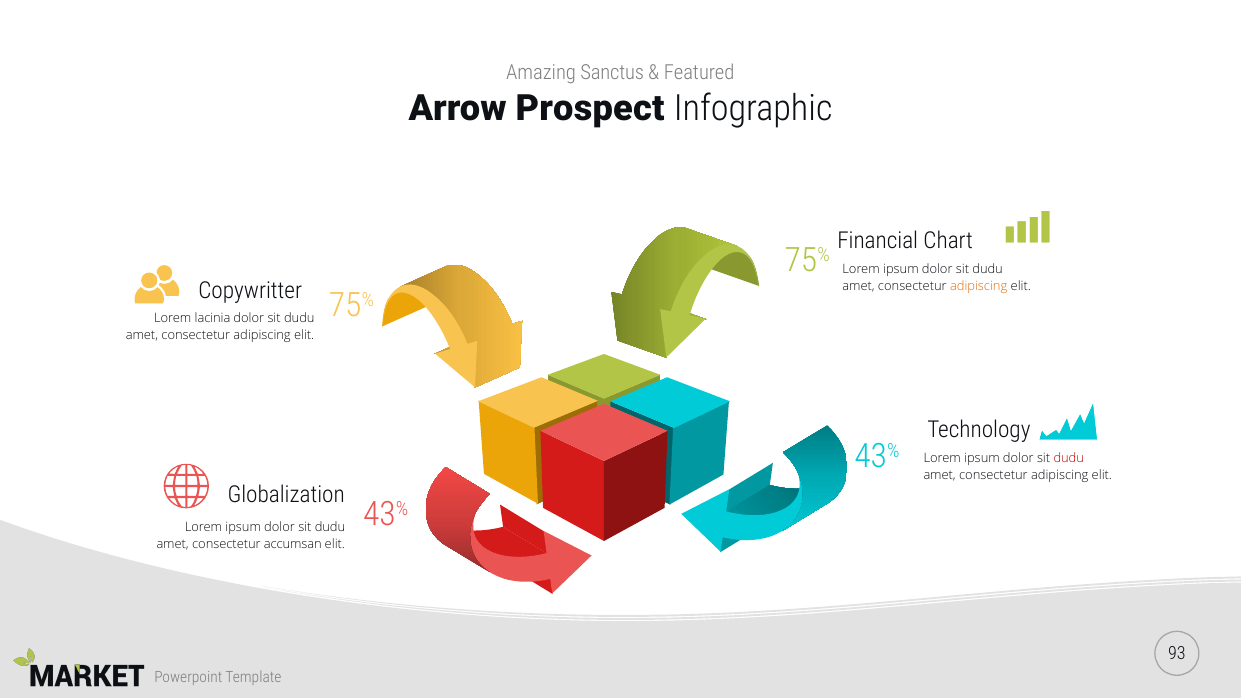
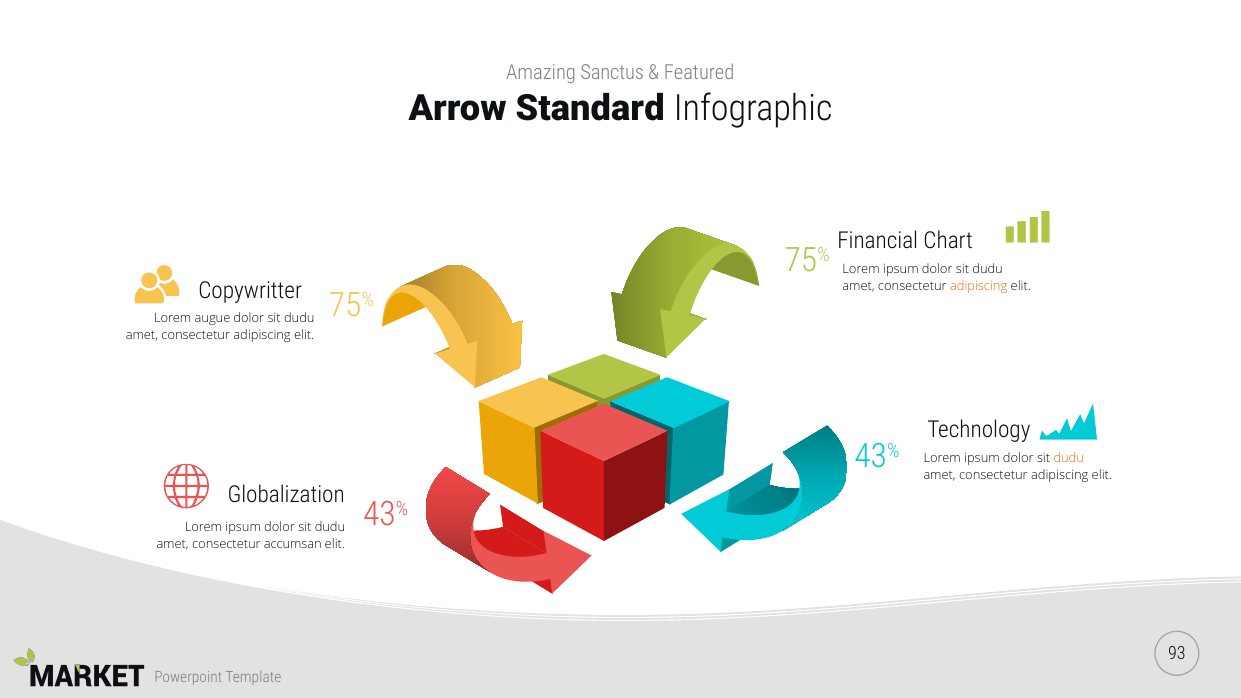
Prospect: Prospect -> Standard
lacinia: lacinia -> augue
dudu at (1069, 458) colour: red -> orange
